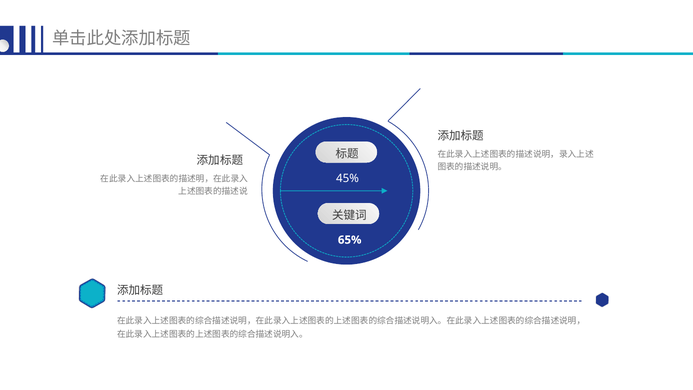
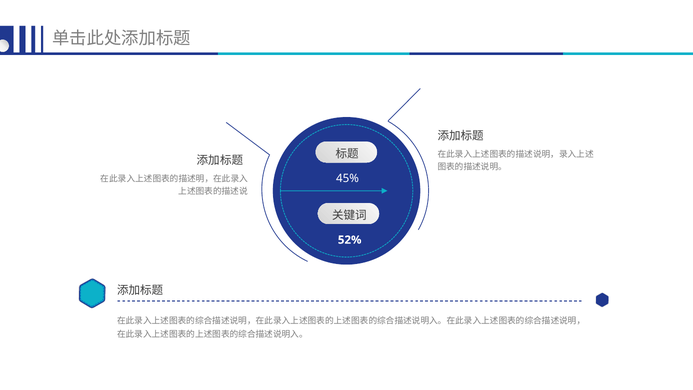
65%: 65% -> 52%
